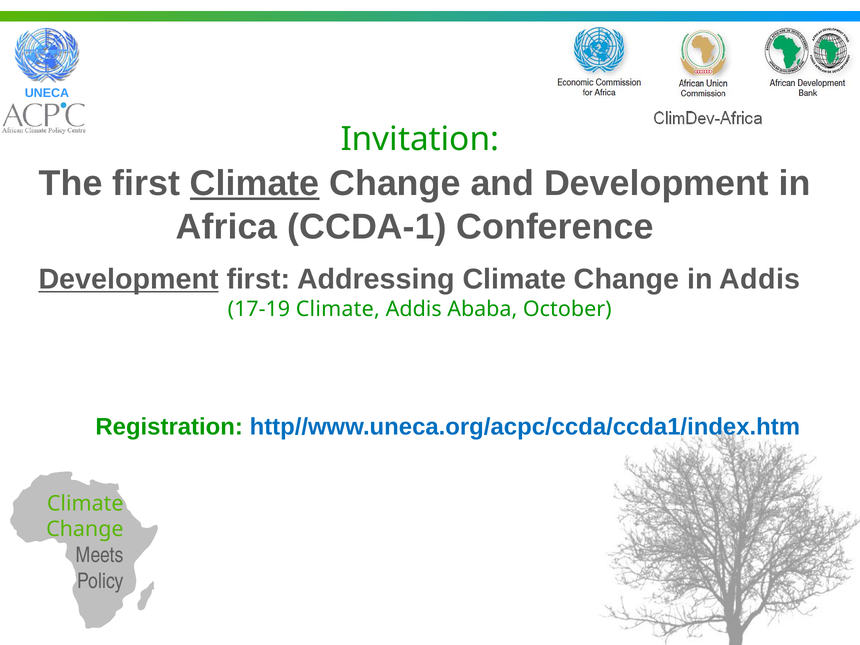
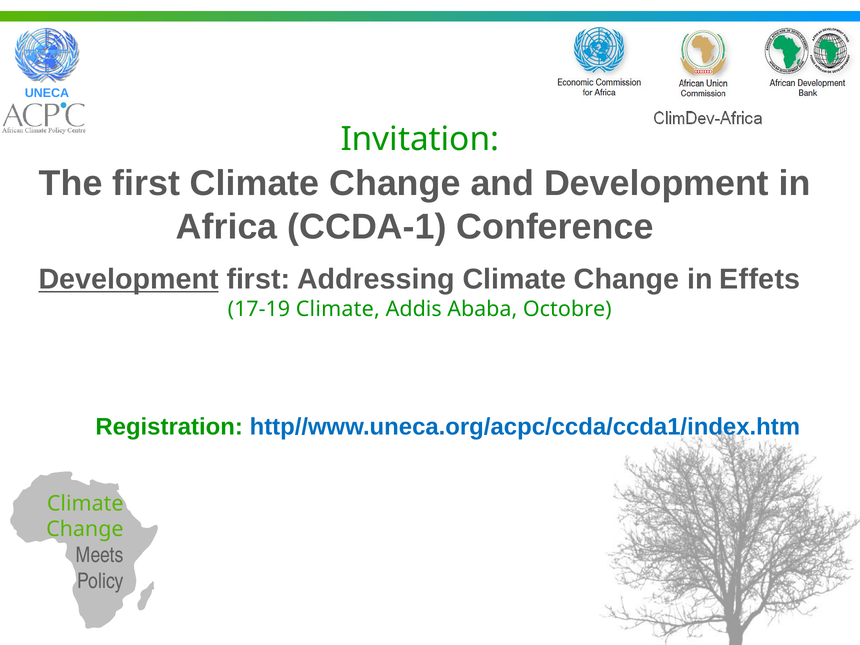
Climate at (255, 183) underline: present -> none
in Addis: Addis -> Effets
October: October -> Octobre
